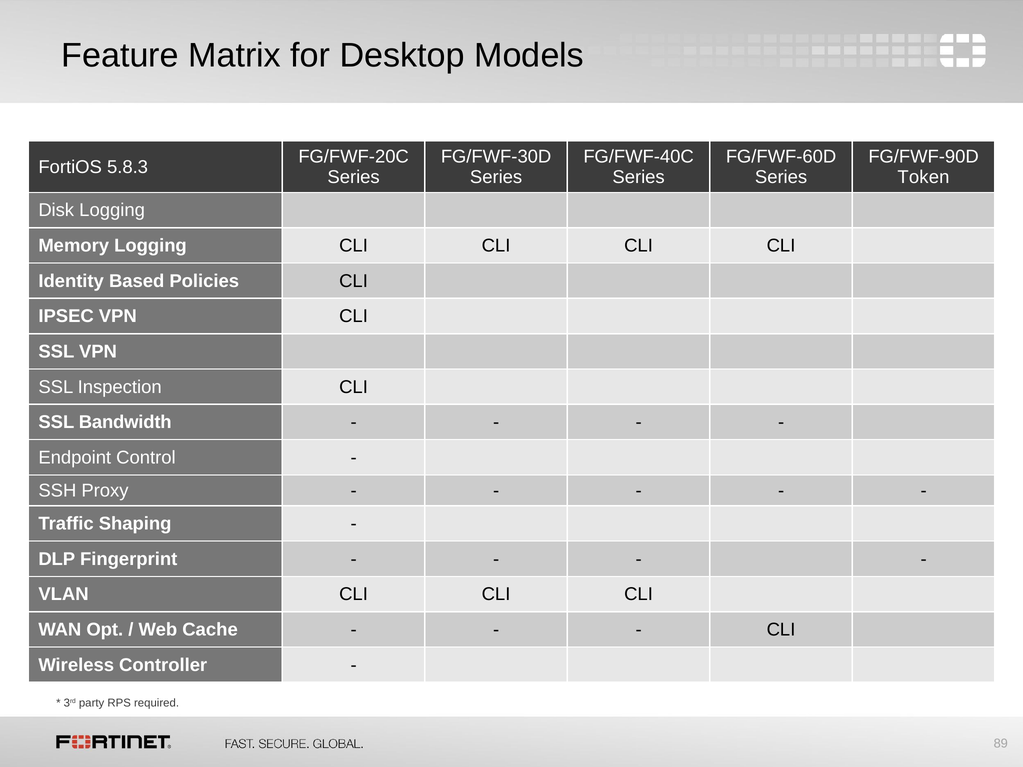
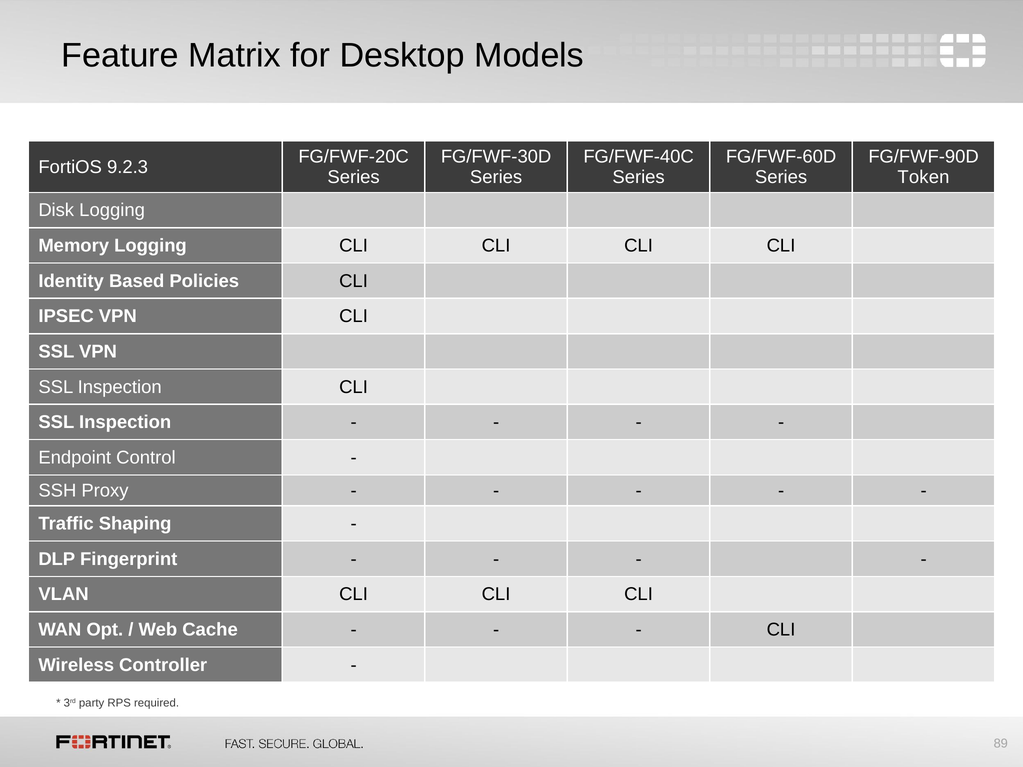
5.8.3: 5.8.3 -> 9.2.3
Bandwidth at (125, 422): Bandwidth -> Inspection
